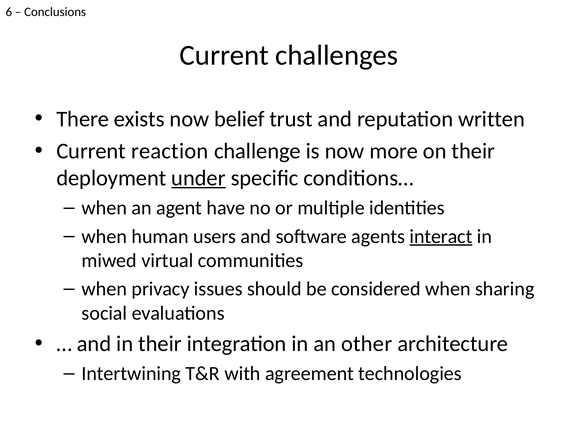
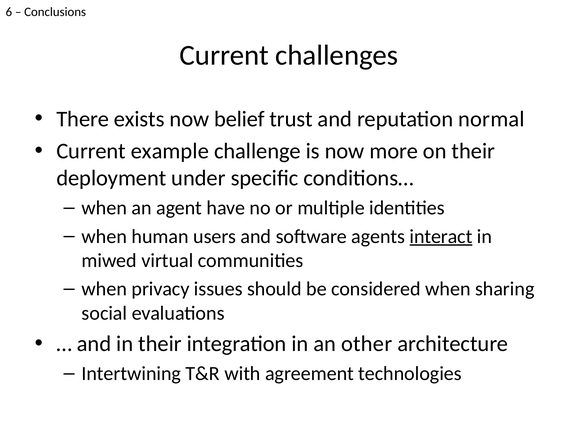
written: written -> normal
reaction: reaction -> example
under underline: present -> none
